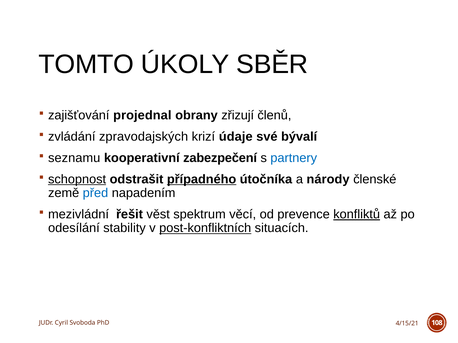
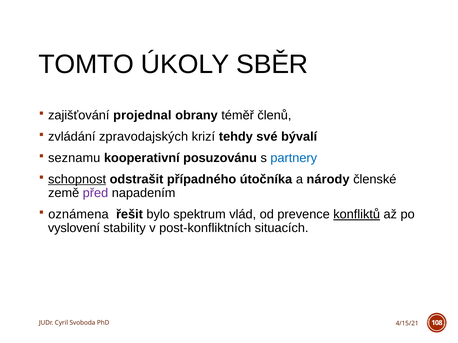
zřizují: zřizují -> téměř
údaje: údaje -> tehdy
zabezpečení: zabezpečení -> posuzovánu
případného underline: present -> none
před colour: blue -> purple
mezivládní: mezivládní -> oznámena
věst: věst -> bylo
věcí: věcí -> vlád
odesílání: odesílání -> vyslovení
post-konfliktních underline: present -> none
